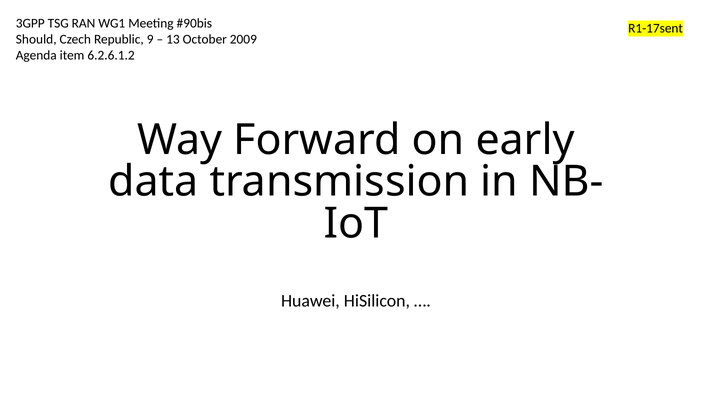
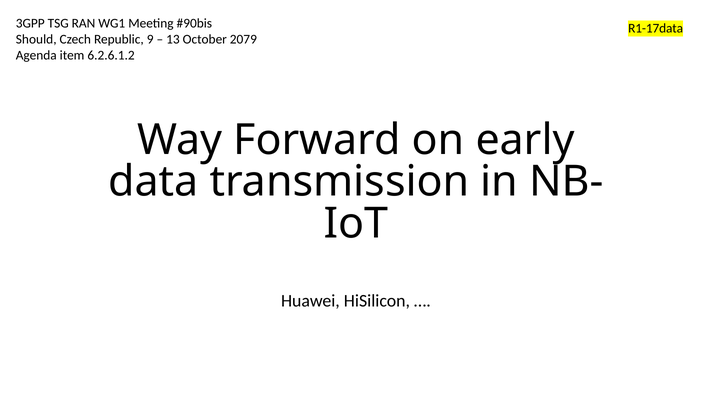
R1-17sent: R1-17sent -> R1-17data
2009: 2009 -> 2079
